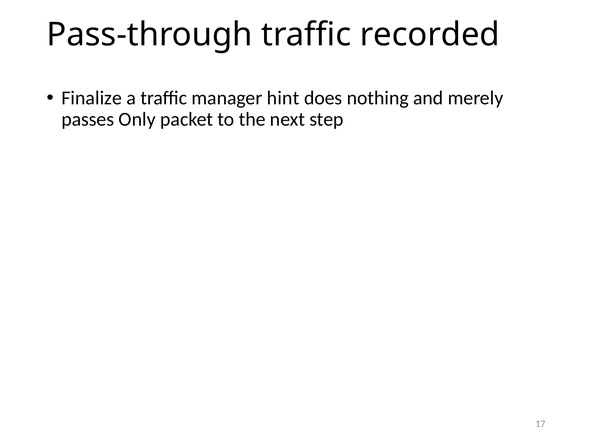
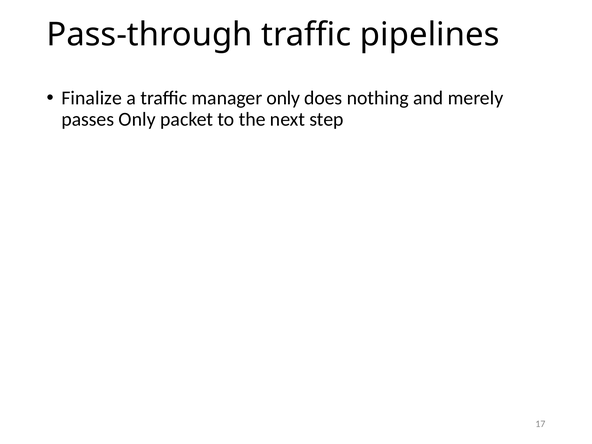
recorded: recorded -> pipelines
manager hint: hint -> only
